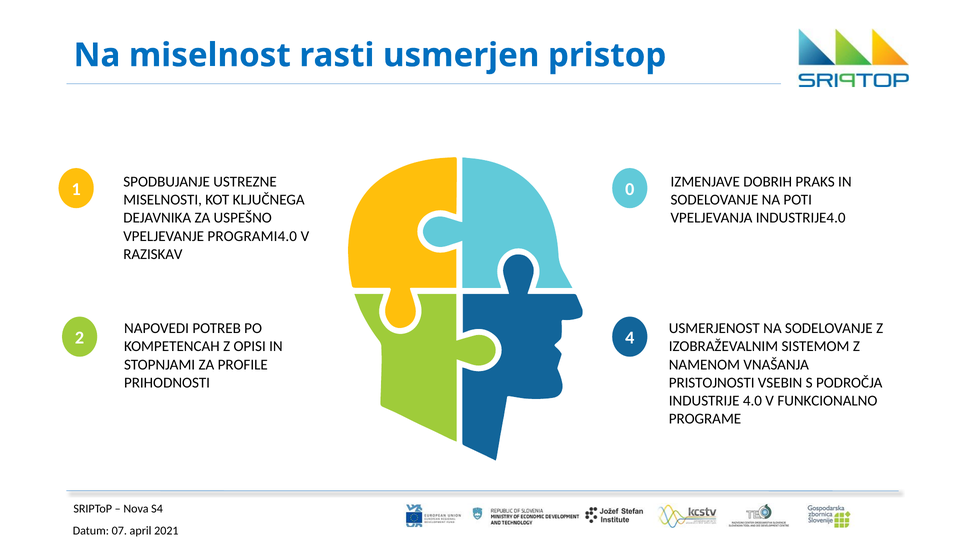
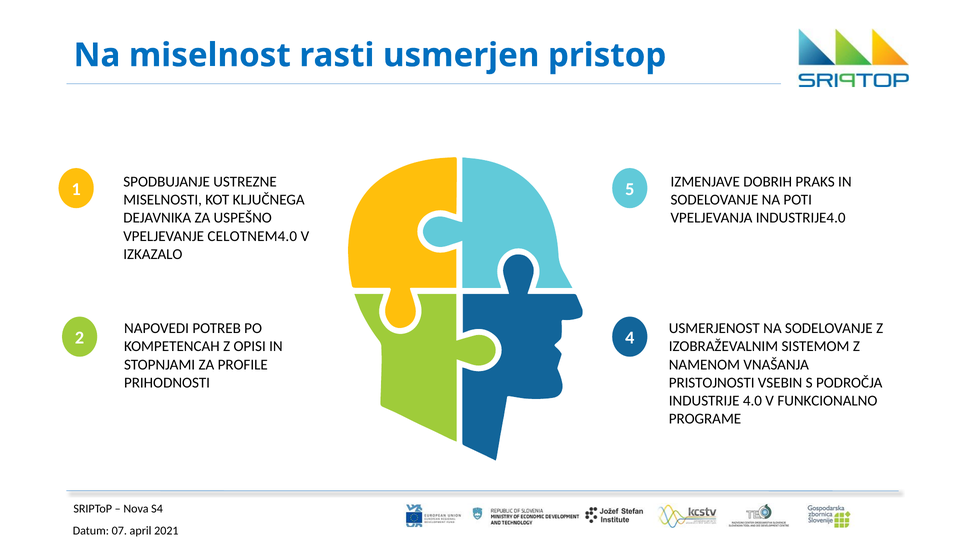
0: 0 -> 5
PROGRAMI4.0: PROGRAMI4.0 -> CELOTNEM4.0
RAZISKAV: RAZISKAV -> IZKAZALO
